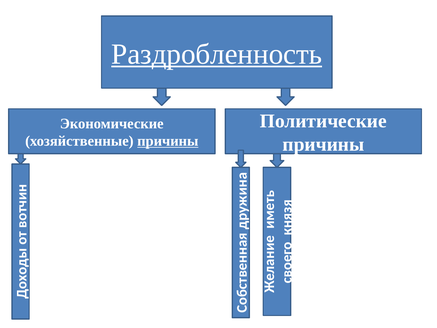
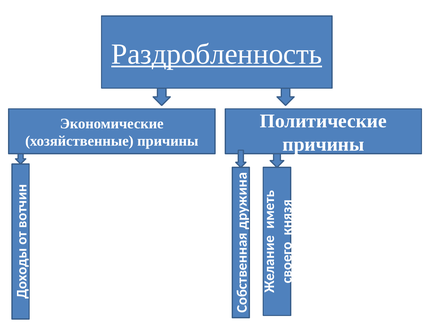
причины at (168, 141) underline: present -> none
